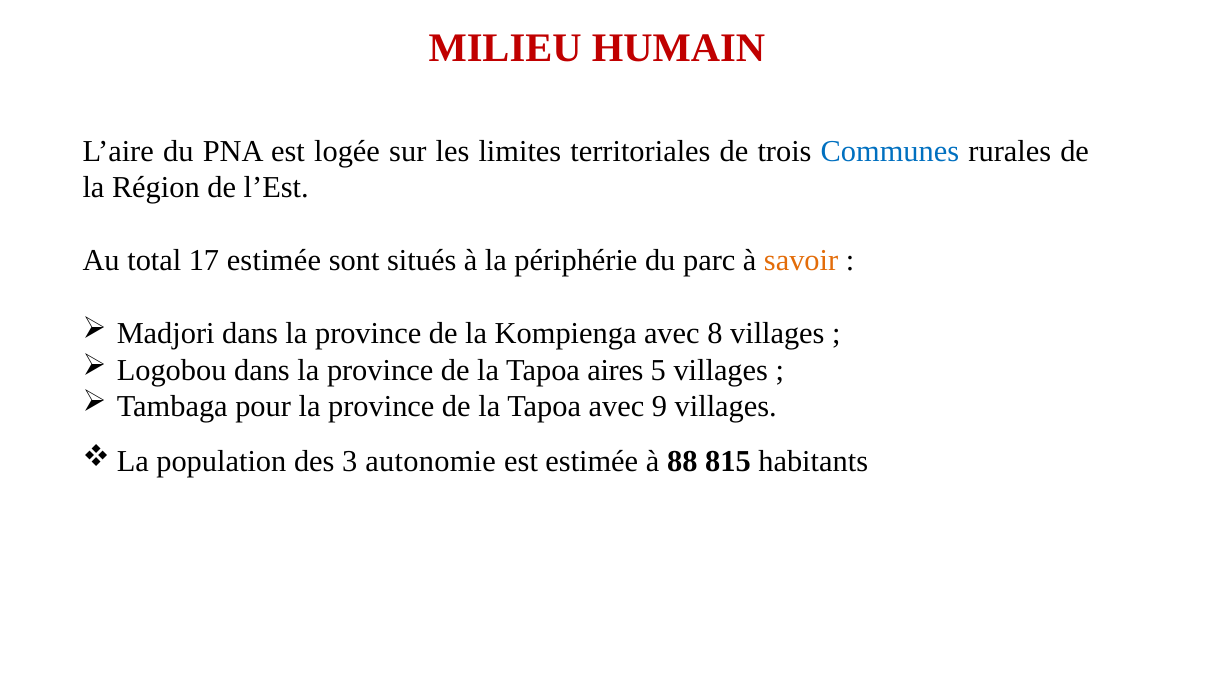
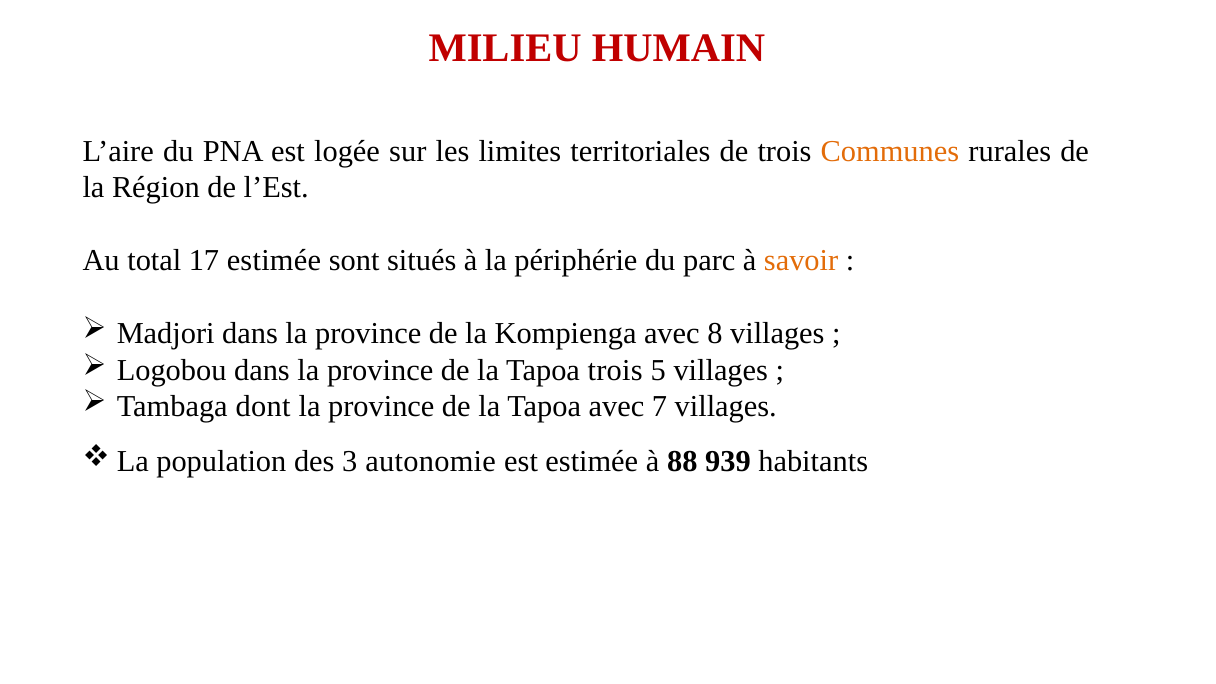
Communes colour: blue -> orange
Tapoa aires: aires -> trois
pour: pour -> dont
9: 9 -> 7
815: 815 -> 939
